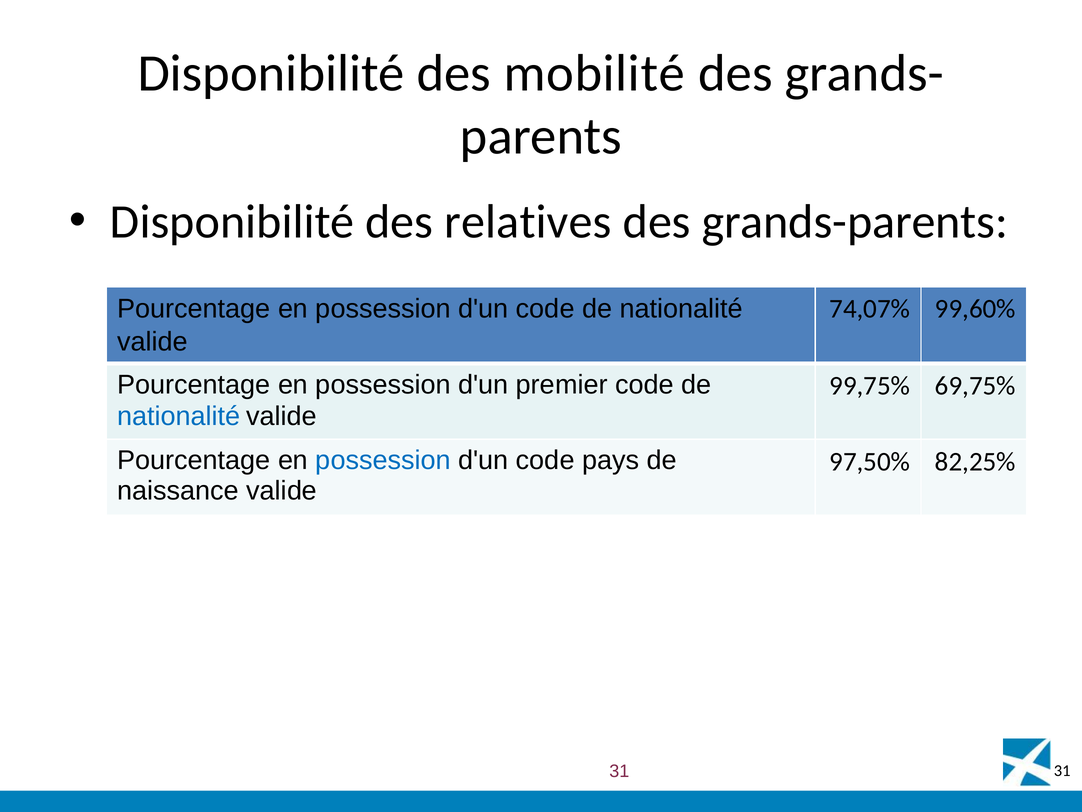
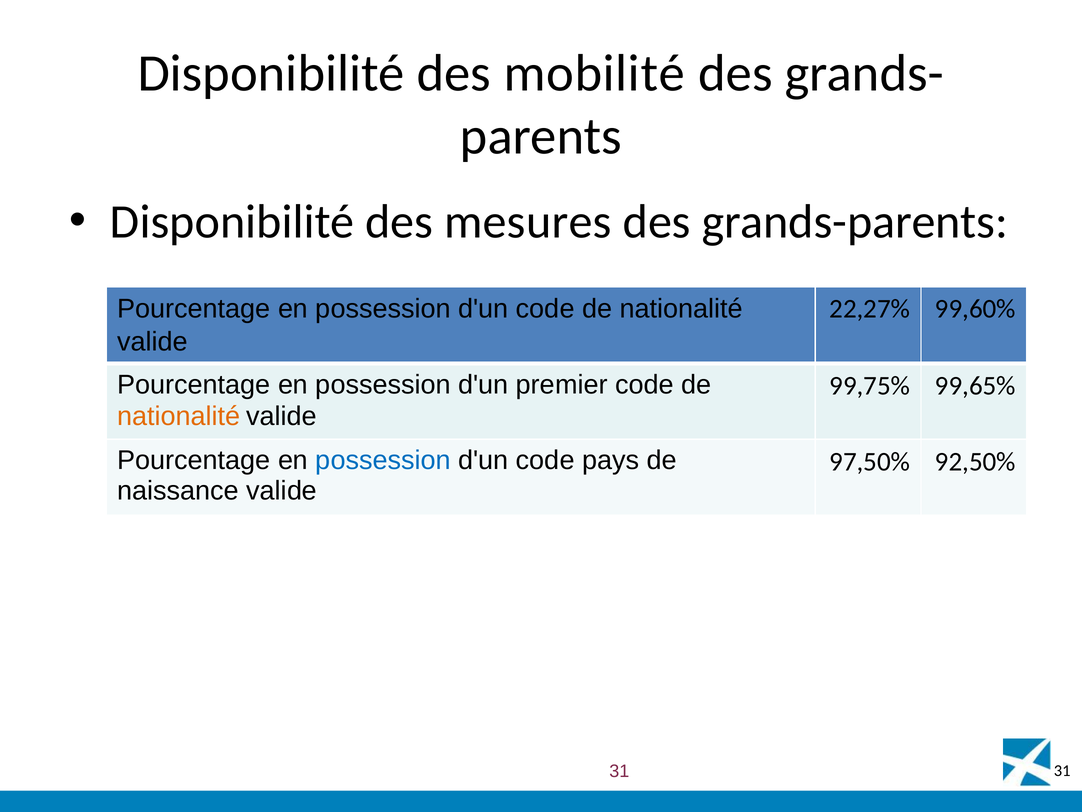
relatives: relatives -> mesures
74,07%: 74,07% -> 22,27%
69,75%: 69,75% -> 99,65%
nationalité at (179, 416) colour: blue -> orange
82,25%: 82,25% -> 92,50%
